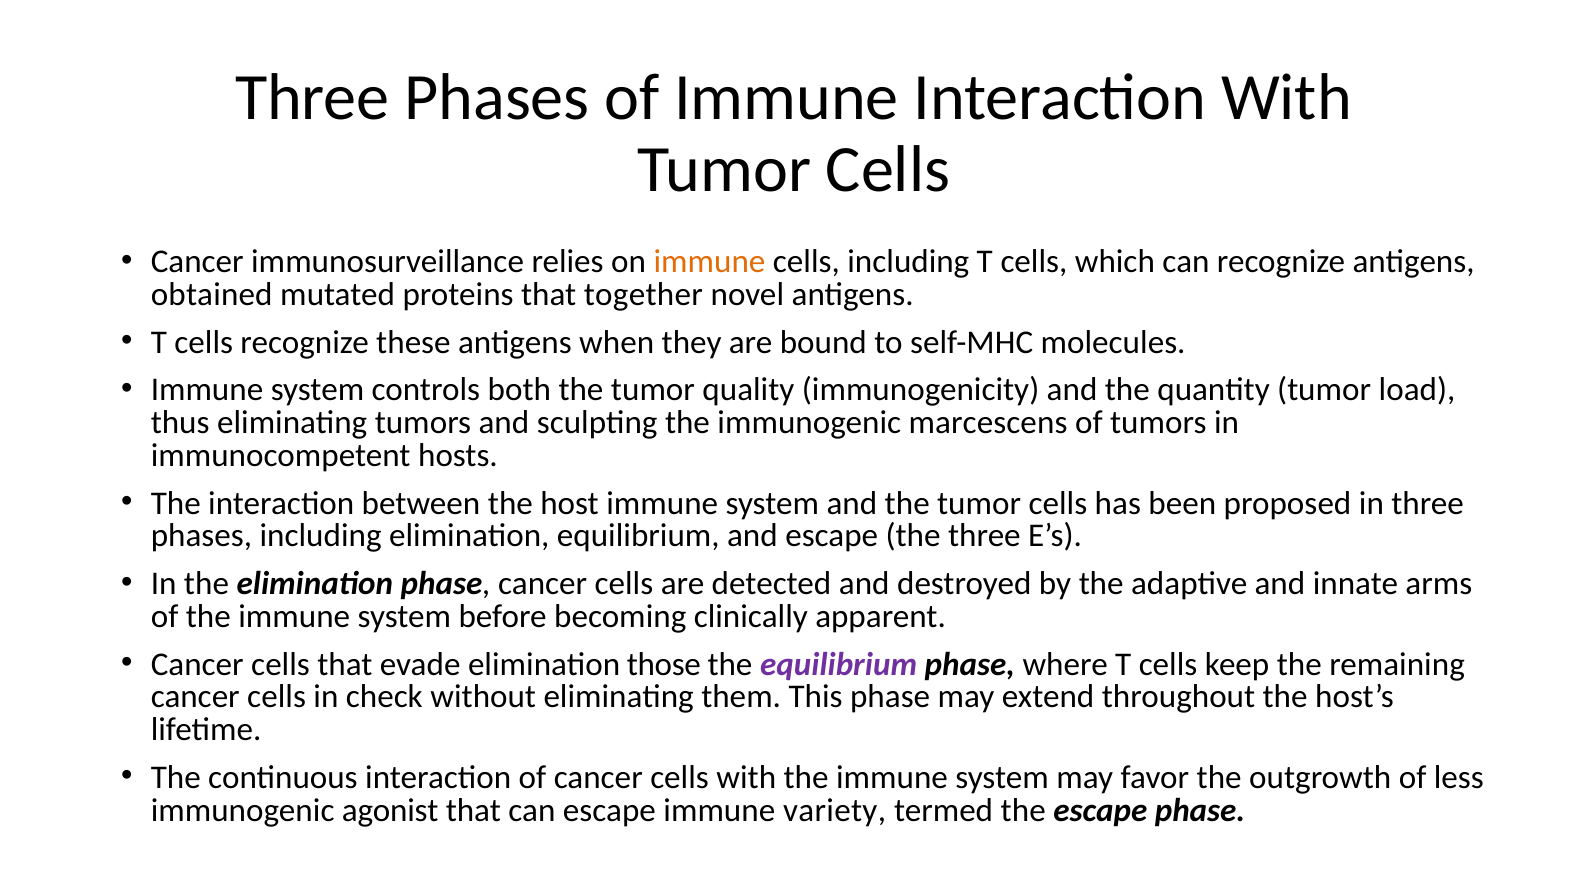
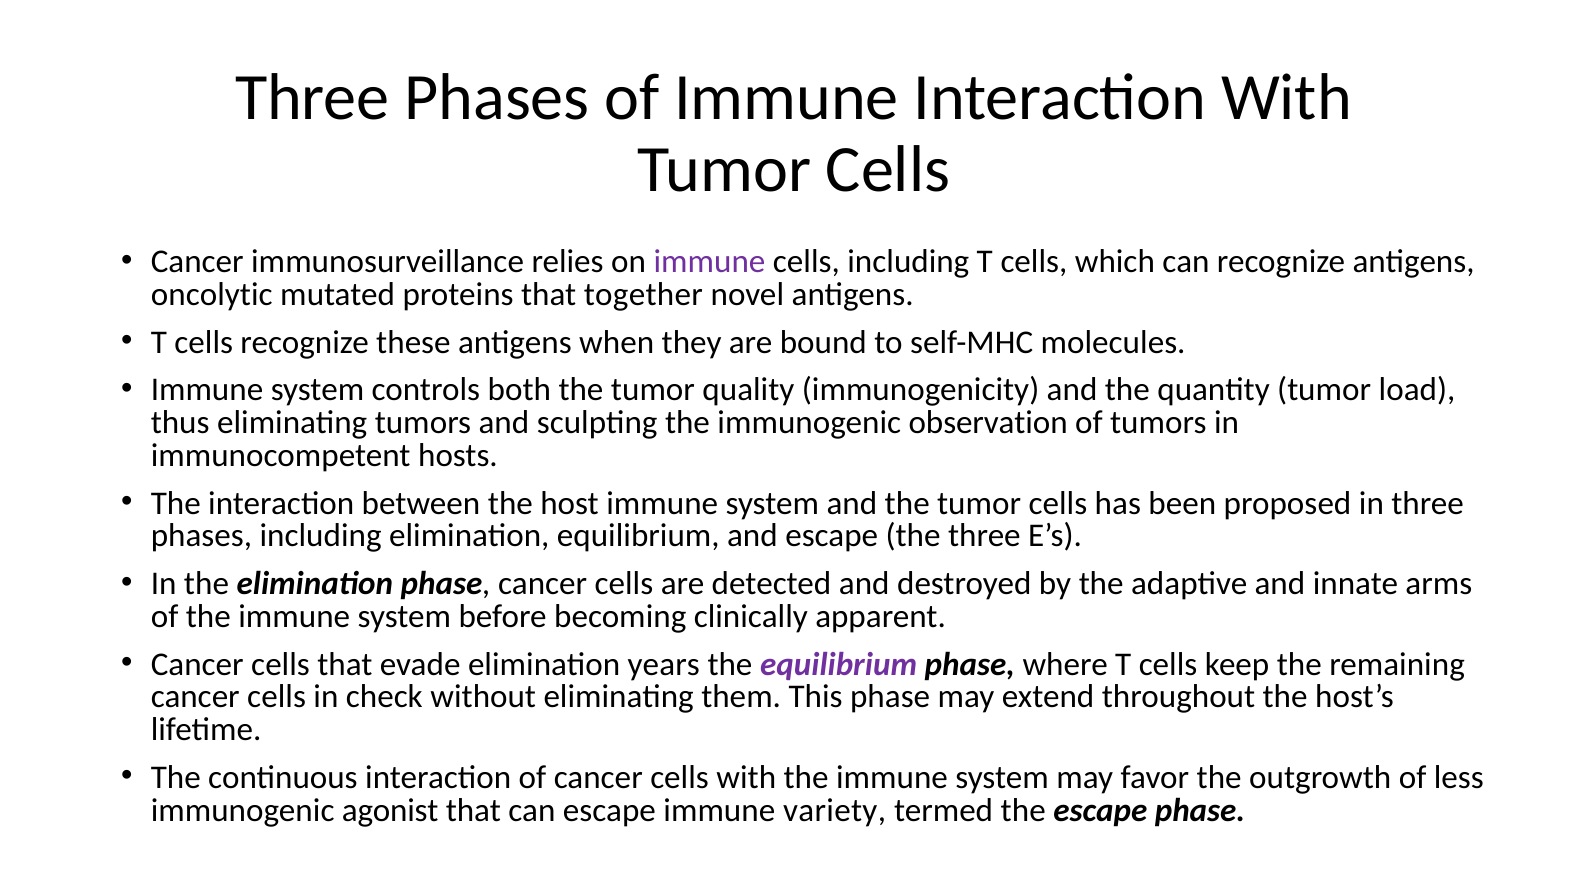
immune at (709, 262) colour: orange -> purple
obtained: obtained -> oncolytic
marcescens: marcescens -> observation
those: those -> years
